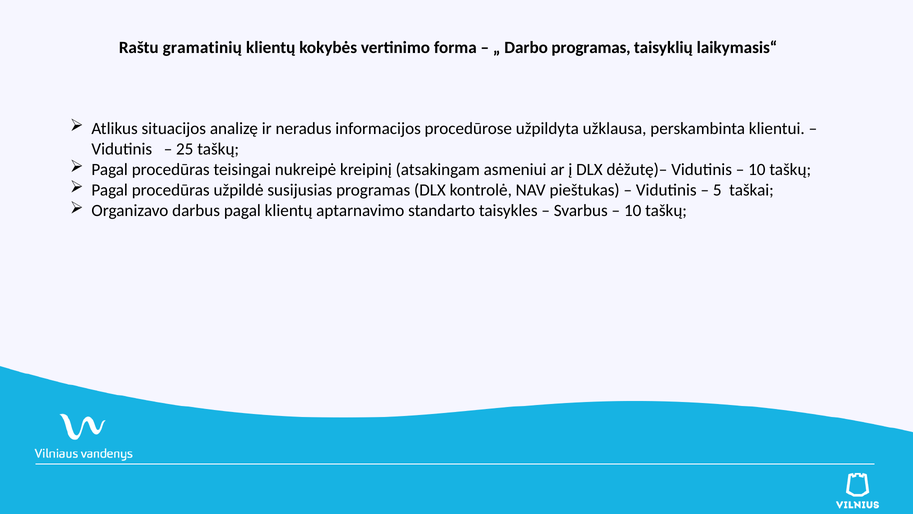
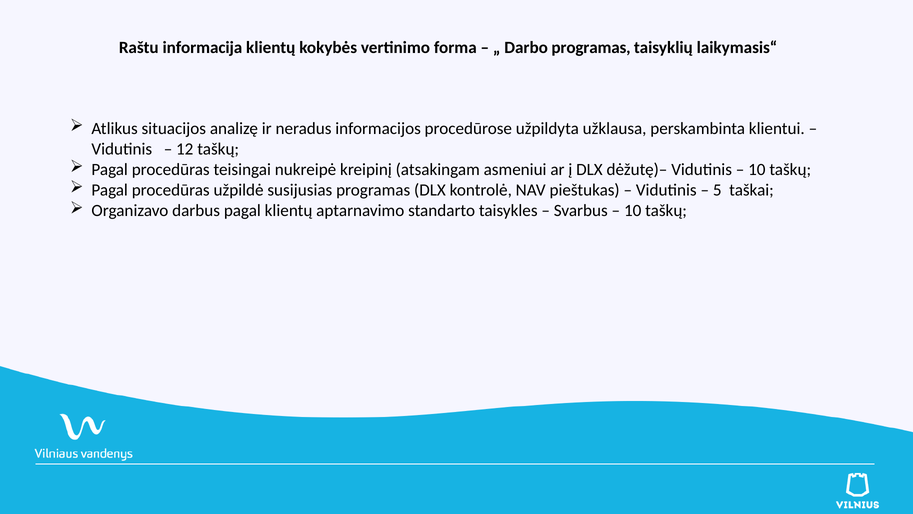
gramatinių: gramatinių -> informacija
25: 25 -> 12
